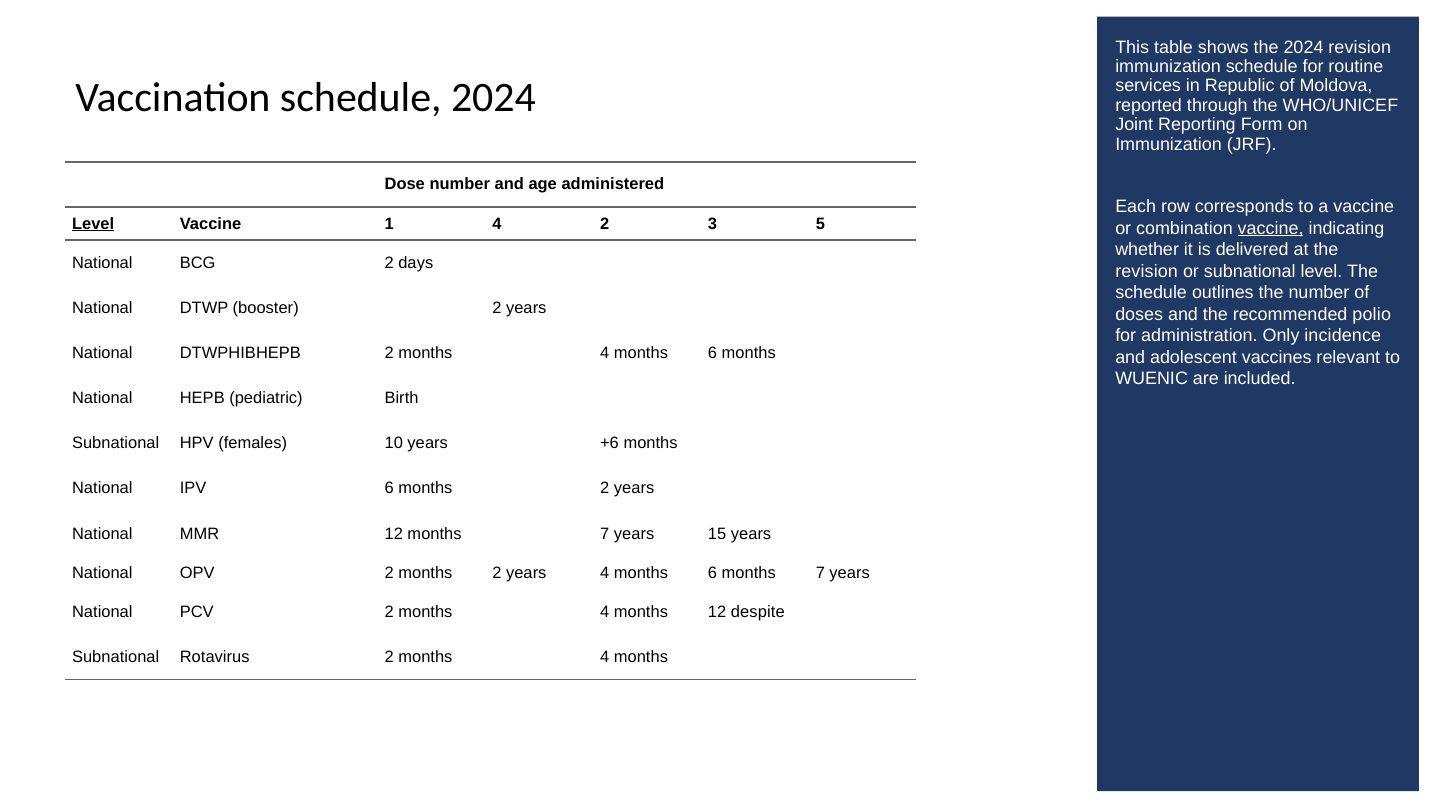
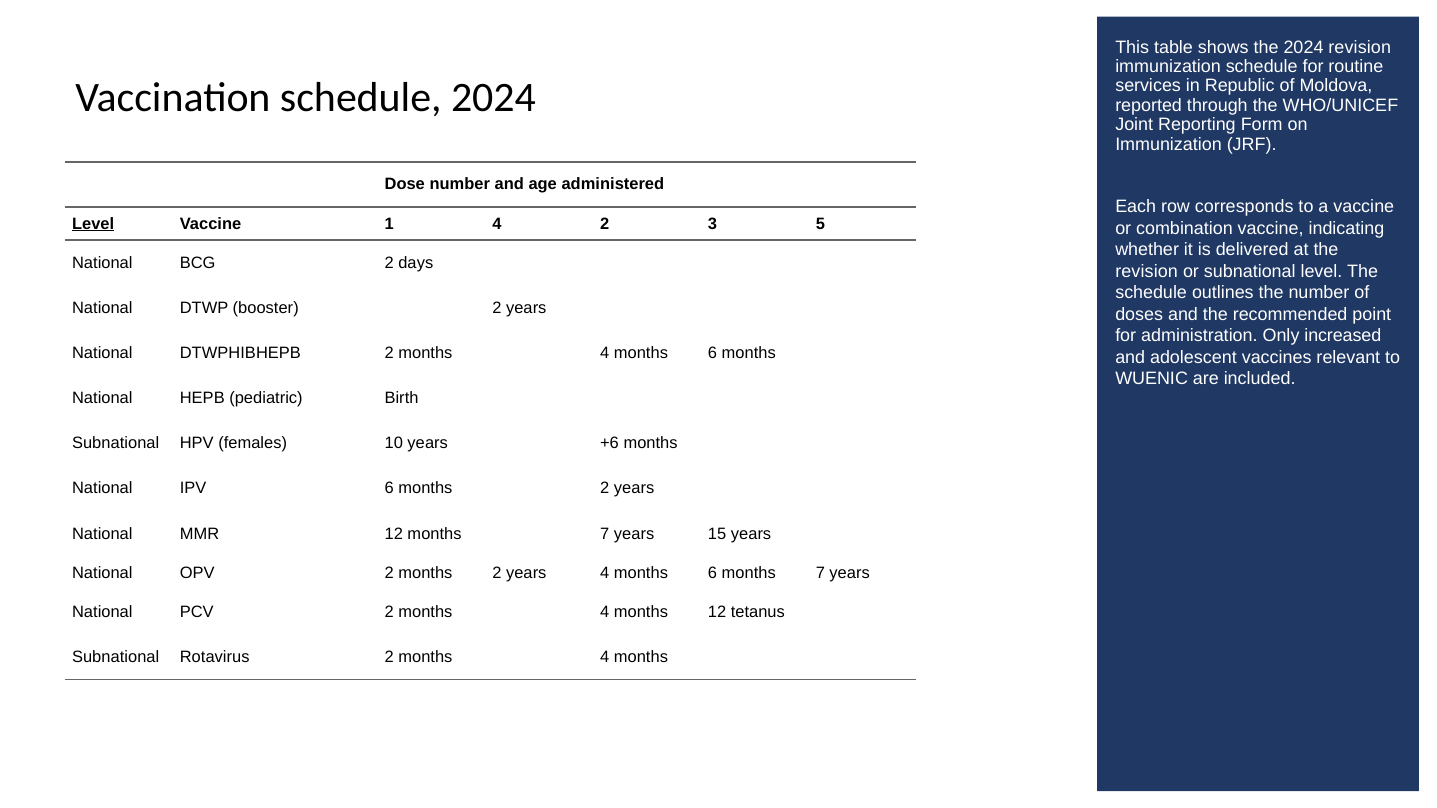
vaccine at (1271, 228) underline: present -> none
polio: polio -> point
incidence: incidence -> increased
despite: despite -> tetanus
